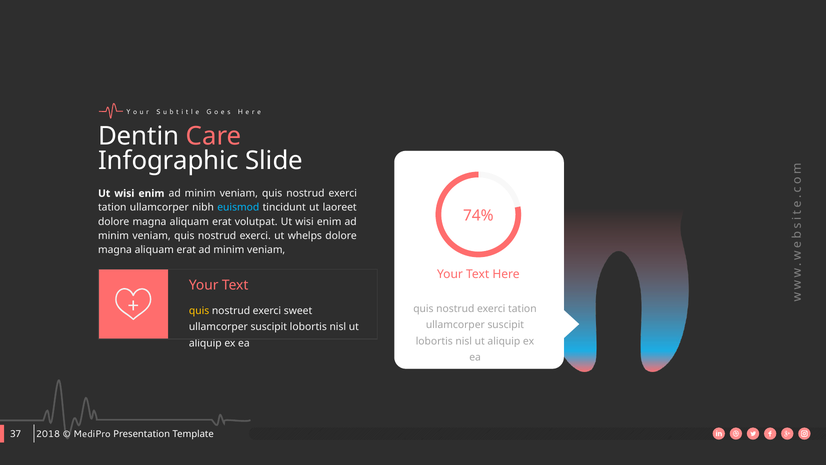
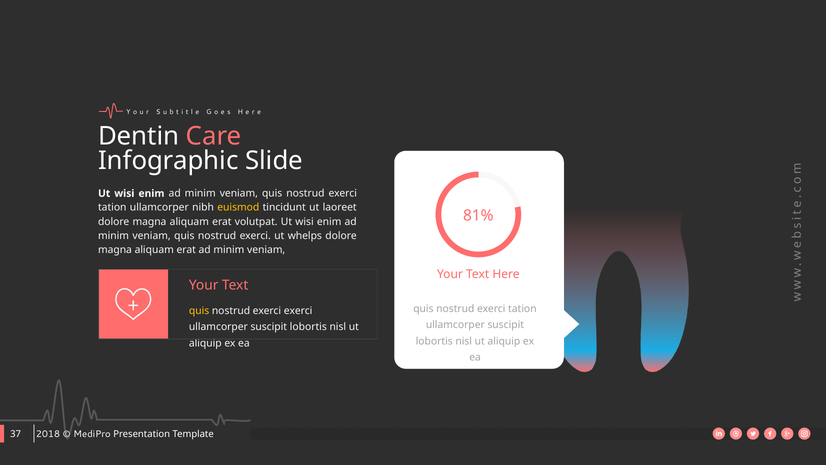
euismod colour: light blue -> yellow
74%: 74% -> 81%
exerci sweet: sweet -> exerci
